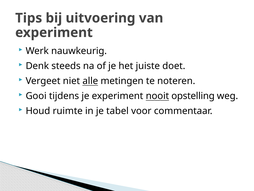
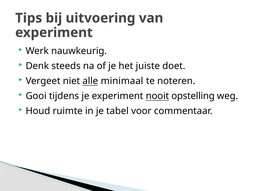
metingen: metingen -> minimaal
